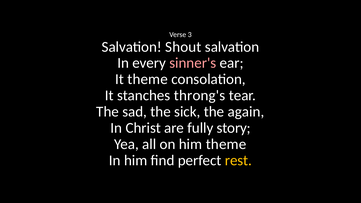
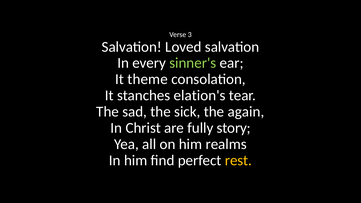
Shout: Shout -> Loved
sinner's colour: pink -> light green
throng's: throng's -> elation's
him theme: theme -> realms
